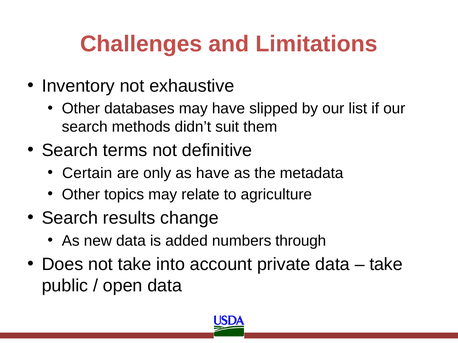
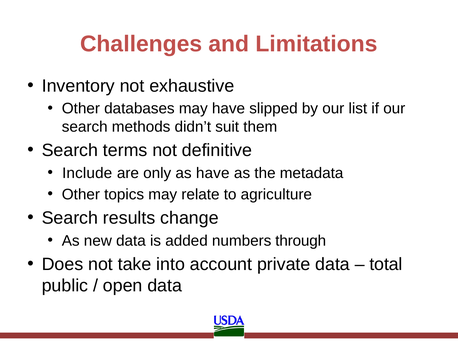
Certain: Certain -> Include
take at (386, 265): take -> total
